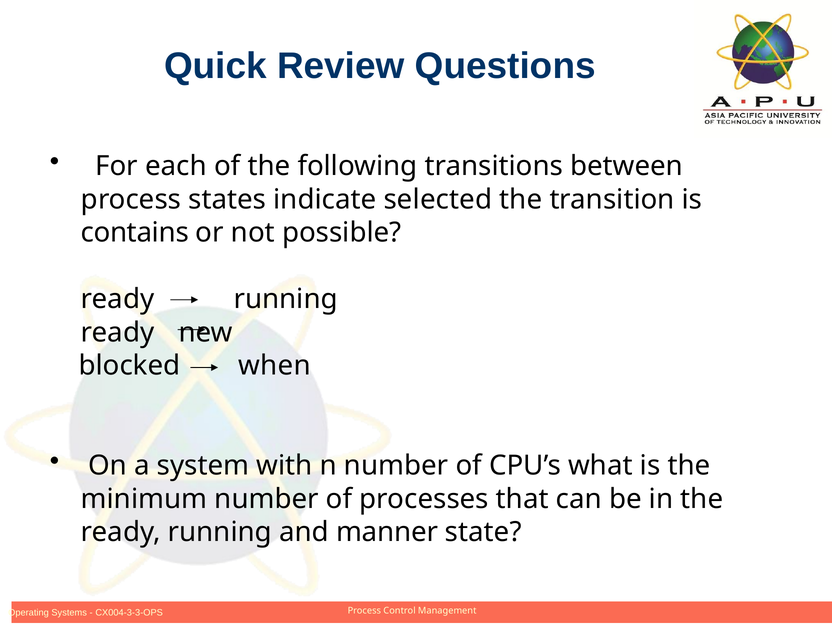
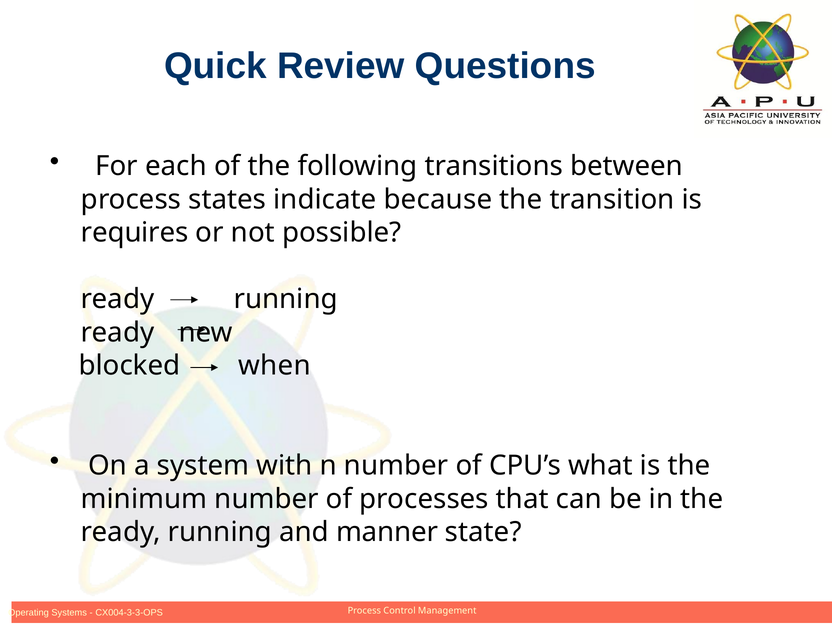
selected: selected -> because
contains: contains -> requires
